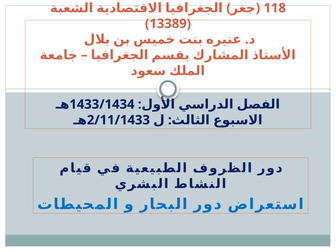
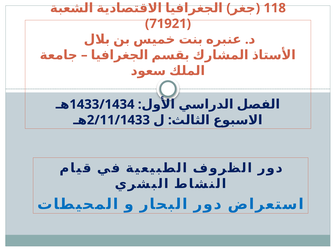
13389: 13389 -> 71921
